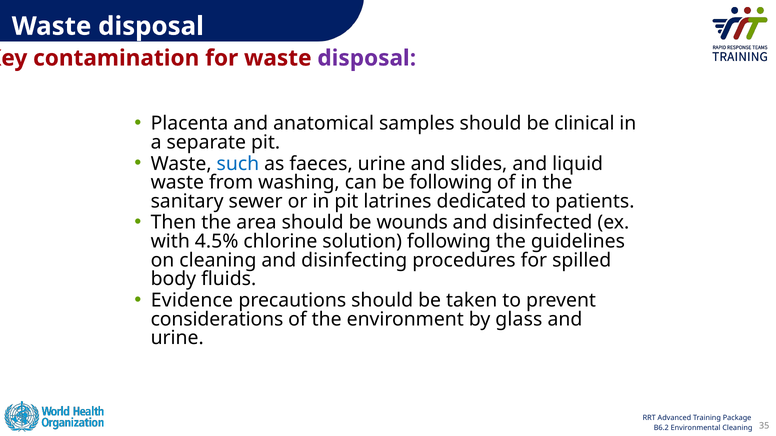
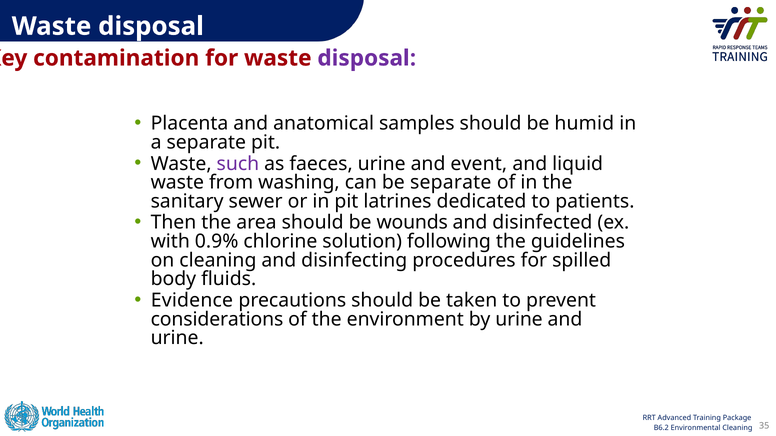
clinical: clinical -> humid
such colour: blue -> purple
slides: slides -> event
be following: following -> separate
4.5%: 4.5% -> 0.9%
by glass: glass -> urine
